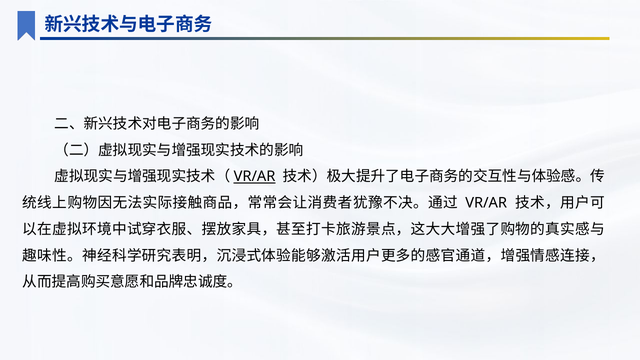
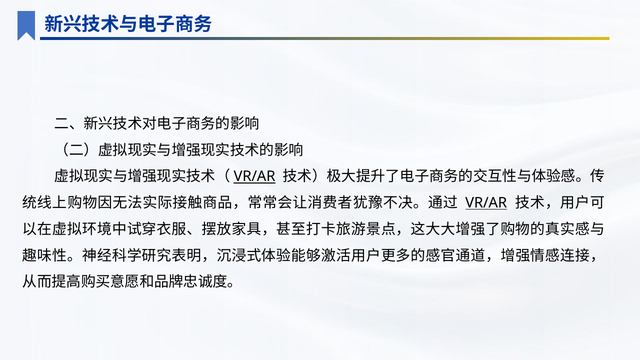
VR/AR at (486, 203) underline: none -> present
